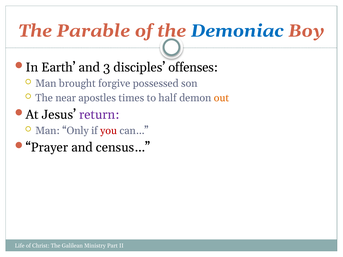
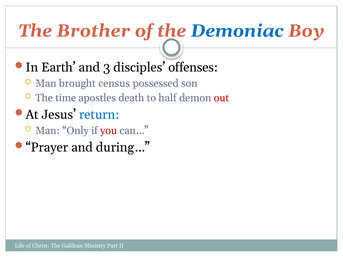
Parable: Parable -> Brother
forgive: forgive -> census
near: near -> time
times: times -> death
out colour: orange -> red
return colour: purple -> blue
census…: census… -> during…
